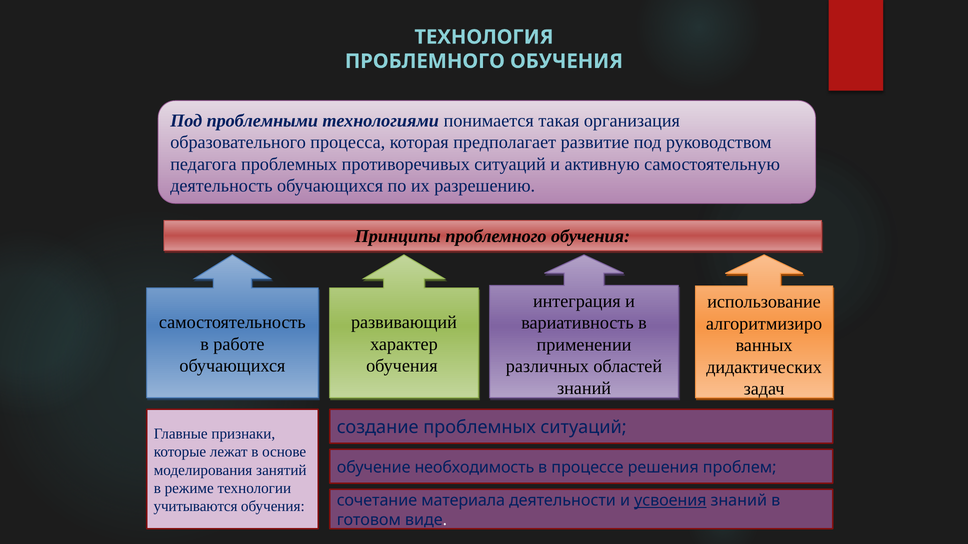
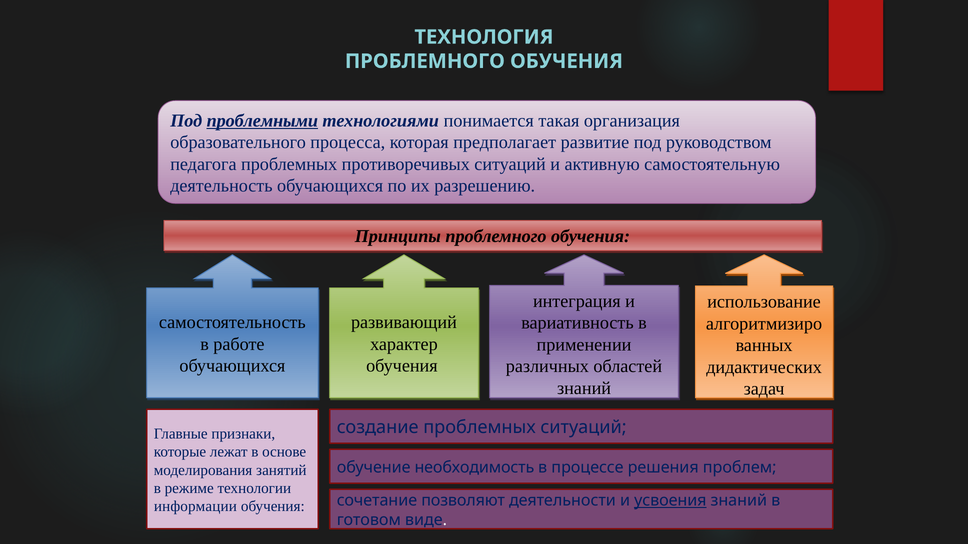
проблемными underline: none -> present
материала: материала -> позволяют
учитываются: учитываются -> информации
